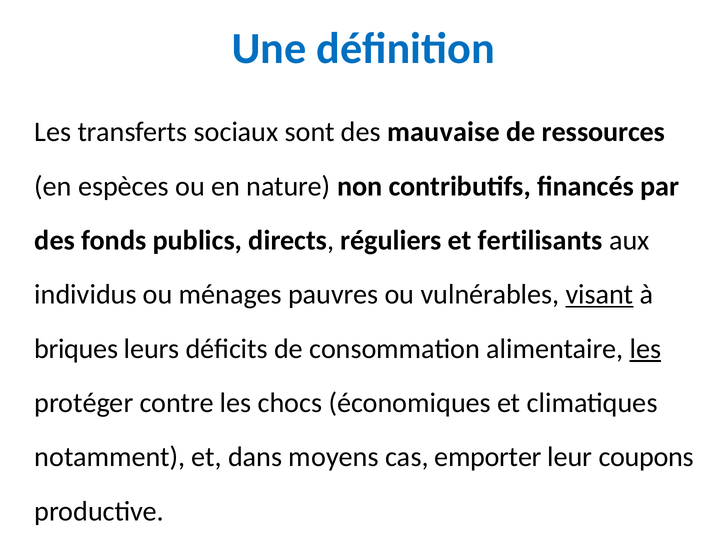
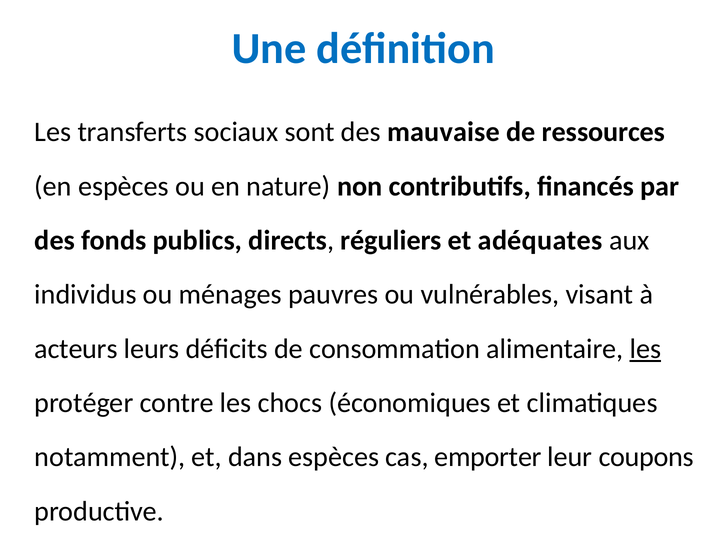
fertilisants: fertilisants -> adéquates
visant underline: present -> none
briques: briques -> acteurs
dans moyens: moyens -> espèces
